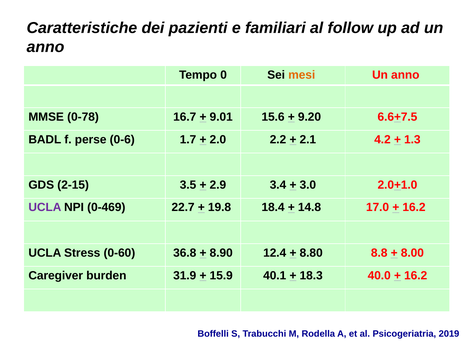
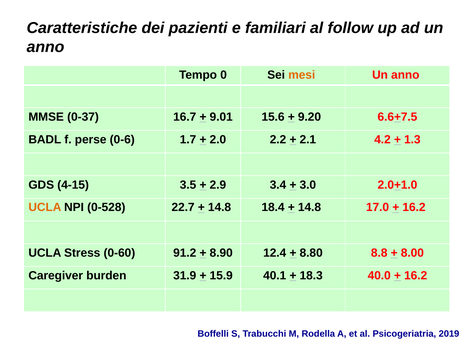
0-78: 0-78 -> 0-37
2-15: 2-15 -> 4-15
UCLA at (45, 208) colour: purple -> orange
0-469: 0-469 -> 0-528
19.8 at (220, 208): 19.8 -> 14.8
36.8: 36.8 -> 91.2
